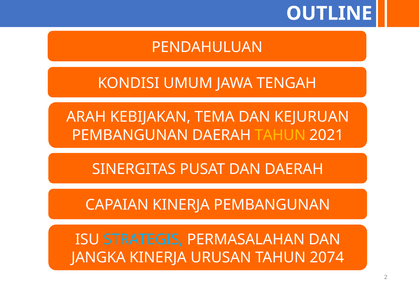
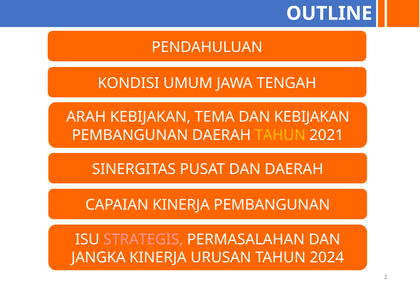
DAN KEJURUAN: KEJURUAN -> KEBIJAKAN
STRATEGIS colour: light blue -> pink
2074: 2074 -> 2024
